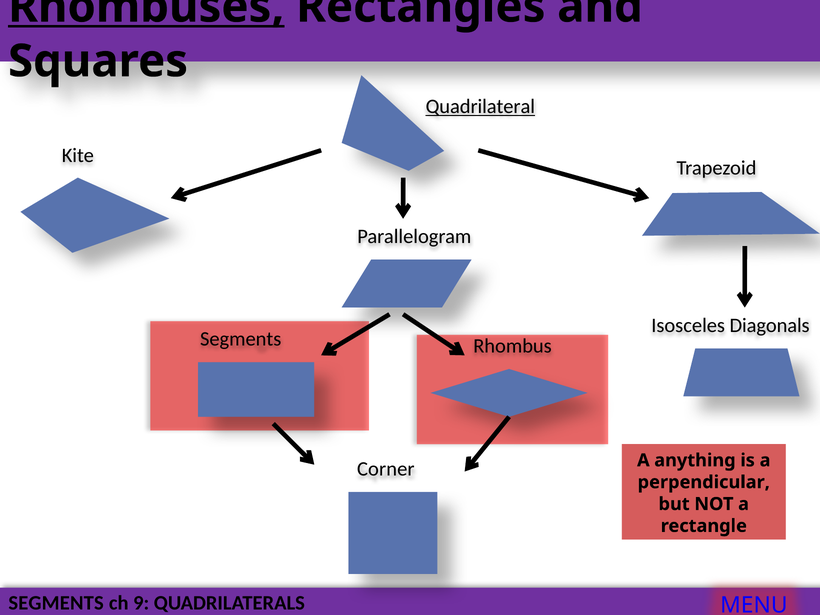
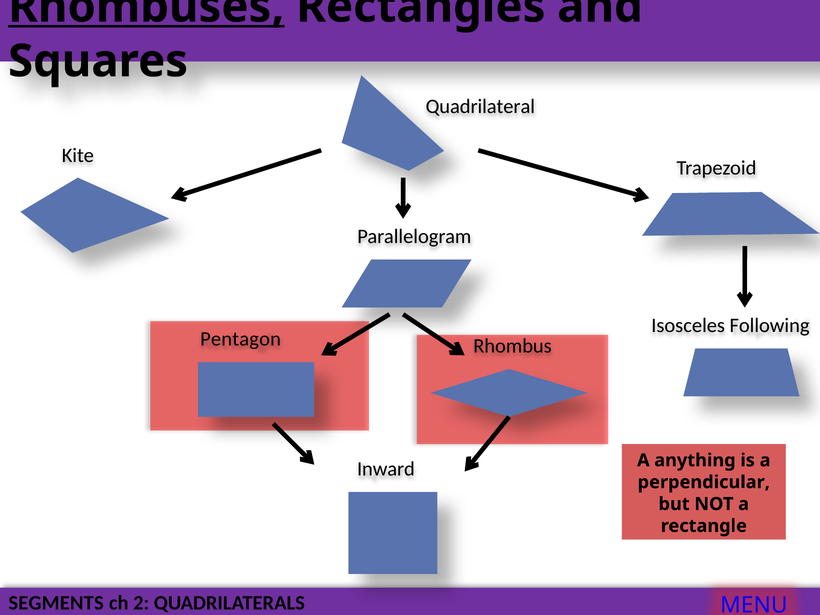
Quadrilateral underline: present -> none
Diagonals: Diagonals -> Following
Segments at (241, 339): Segments -> Pentagon
Corner: Corner -> Inward
9: 9 -> 2
